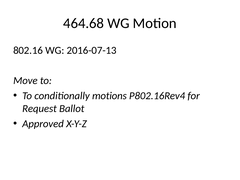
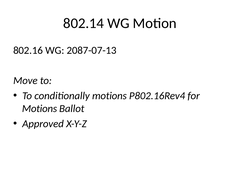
464.68: 464.68 -> 802.14
2016-07-13: 2016-07-13 -> 2087-07-13
Request at (39, 109): Request -> Motions
